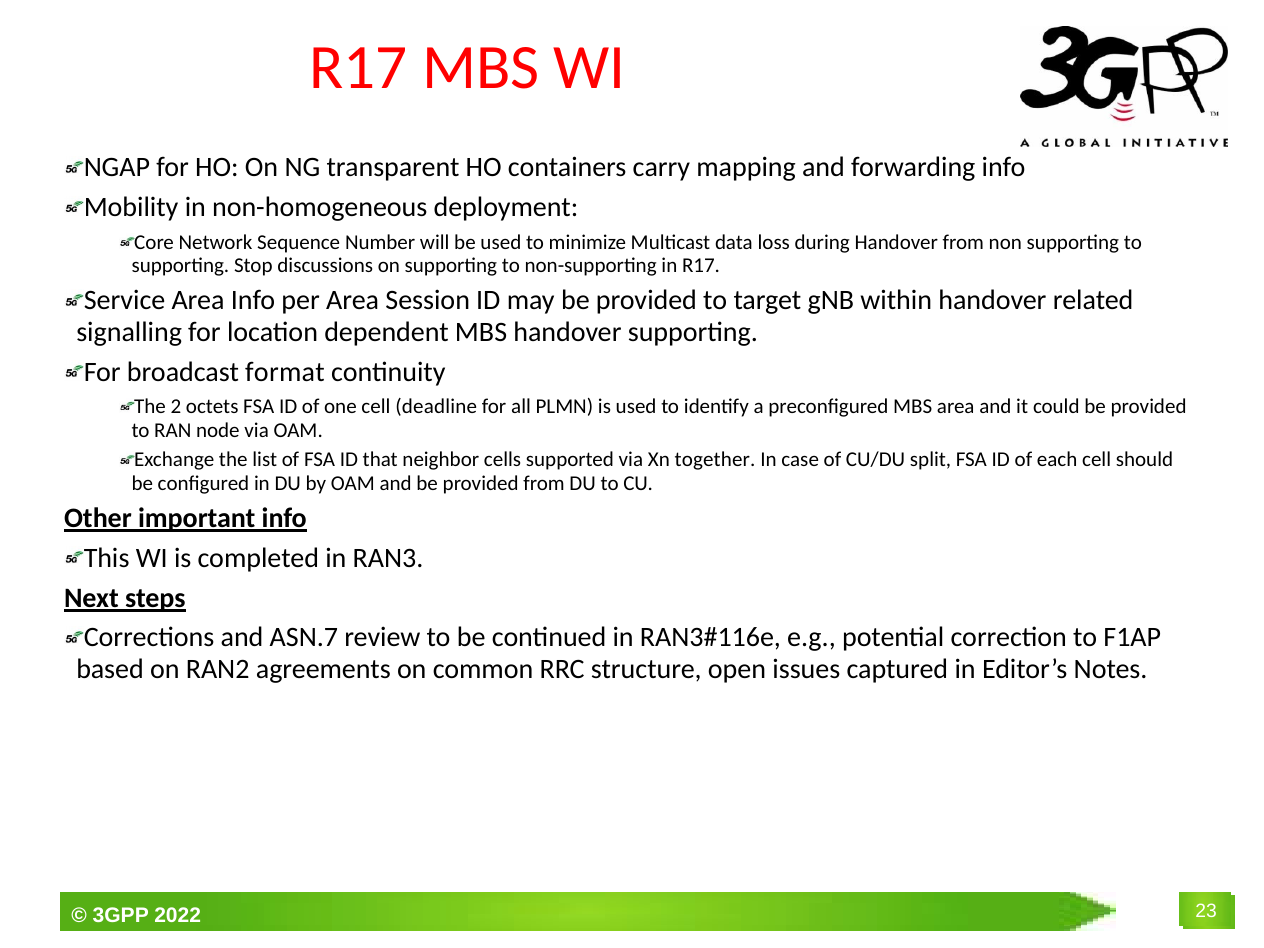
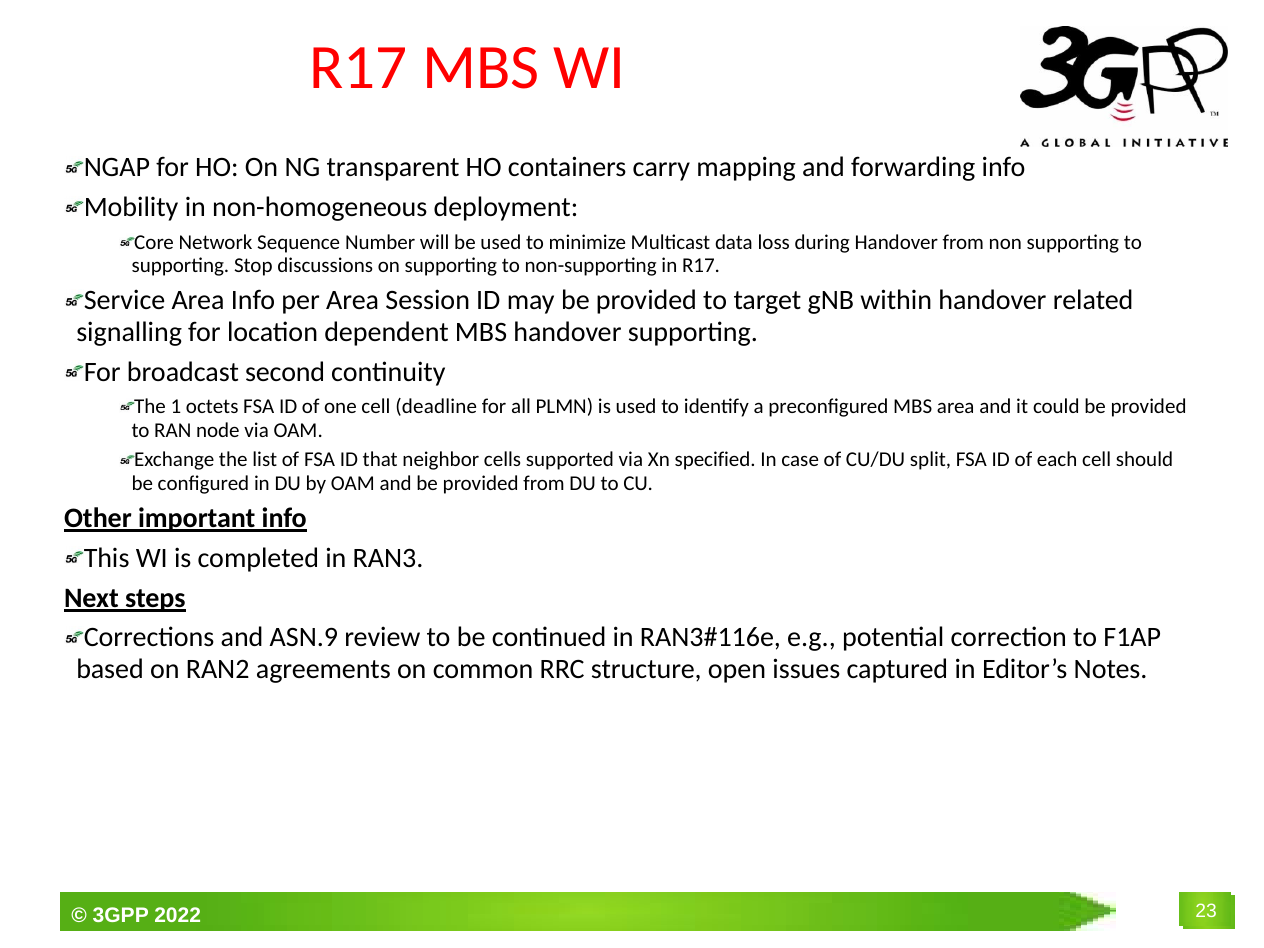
format: format -> second
2: 2 -> 1
together: together -> specified
ASN.7: ASN.7 -> ASN.9
